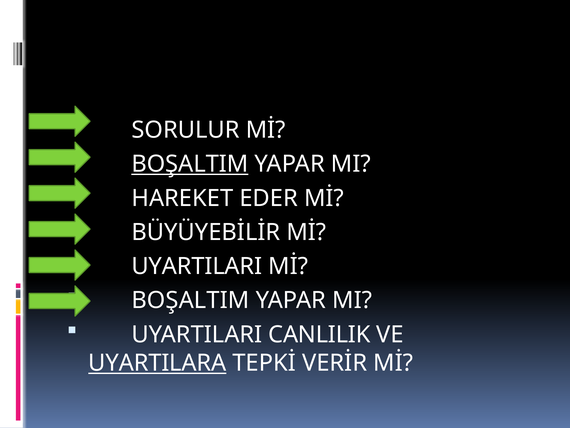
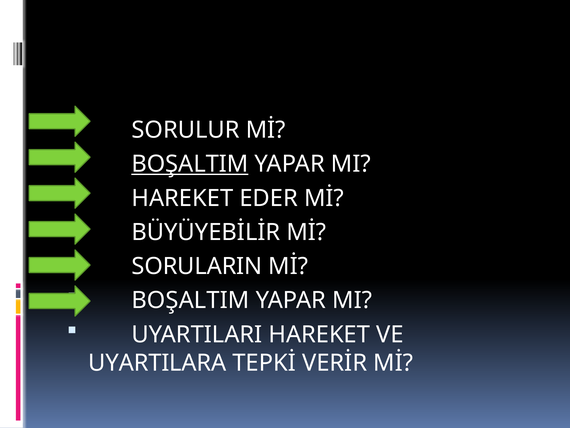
UYARTILARI at (197, 266): UYARTILARI -> SORULARIN
UYARTILARI CANLILIK: CANLILIK -> HAREKET
UYARTILARA underline: present -> none
